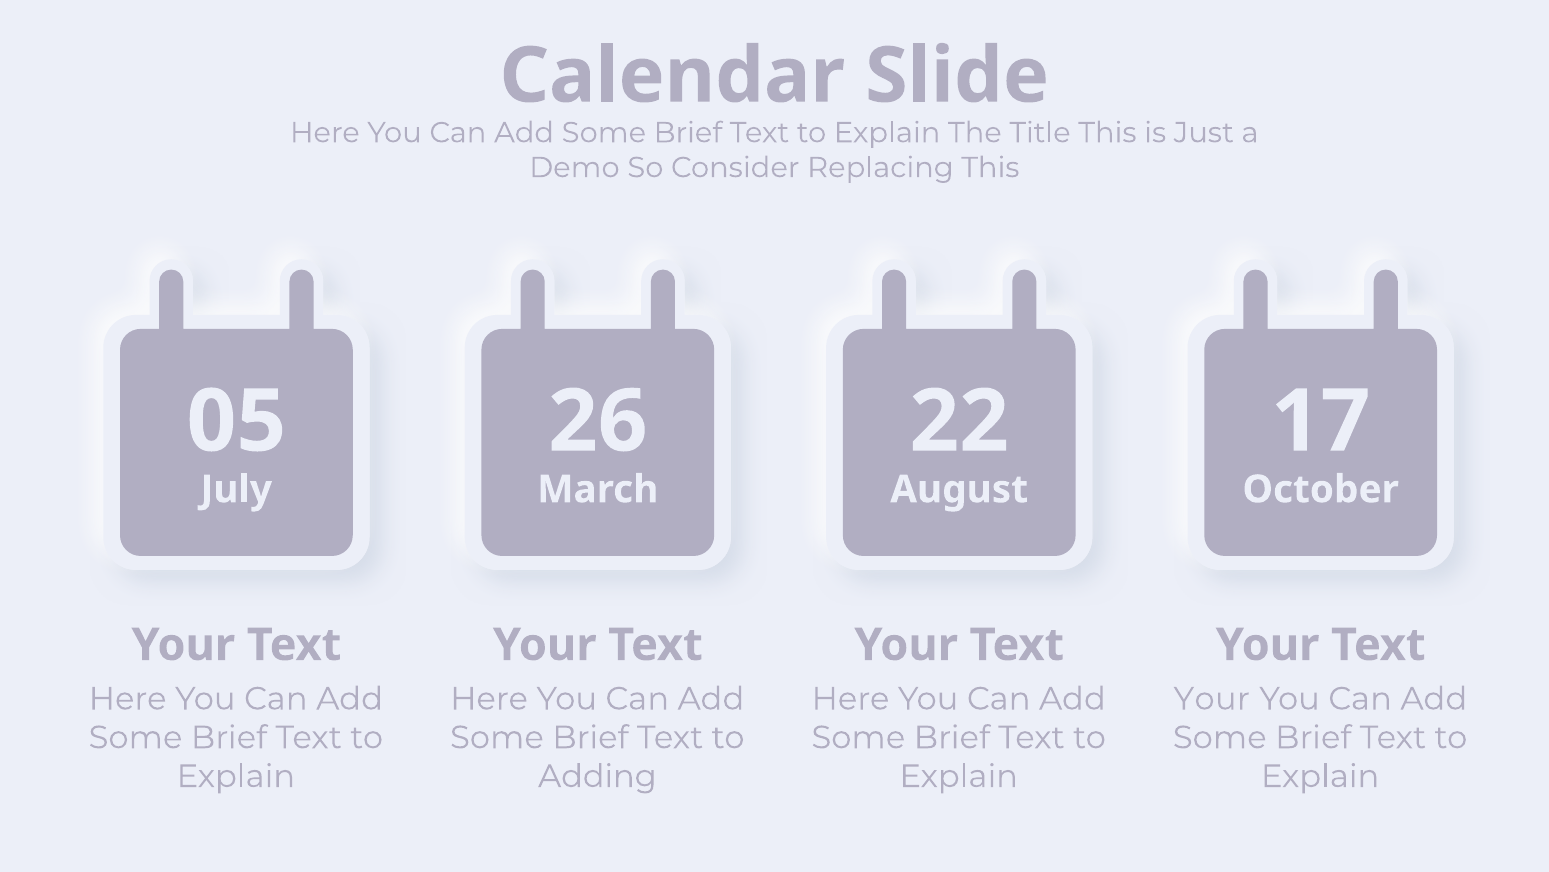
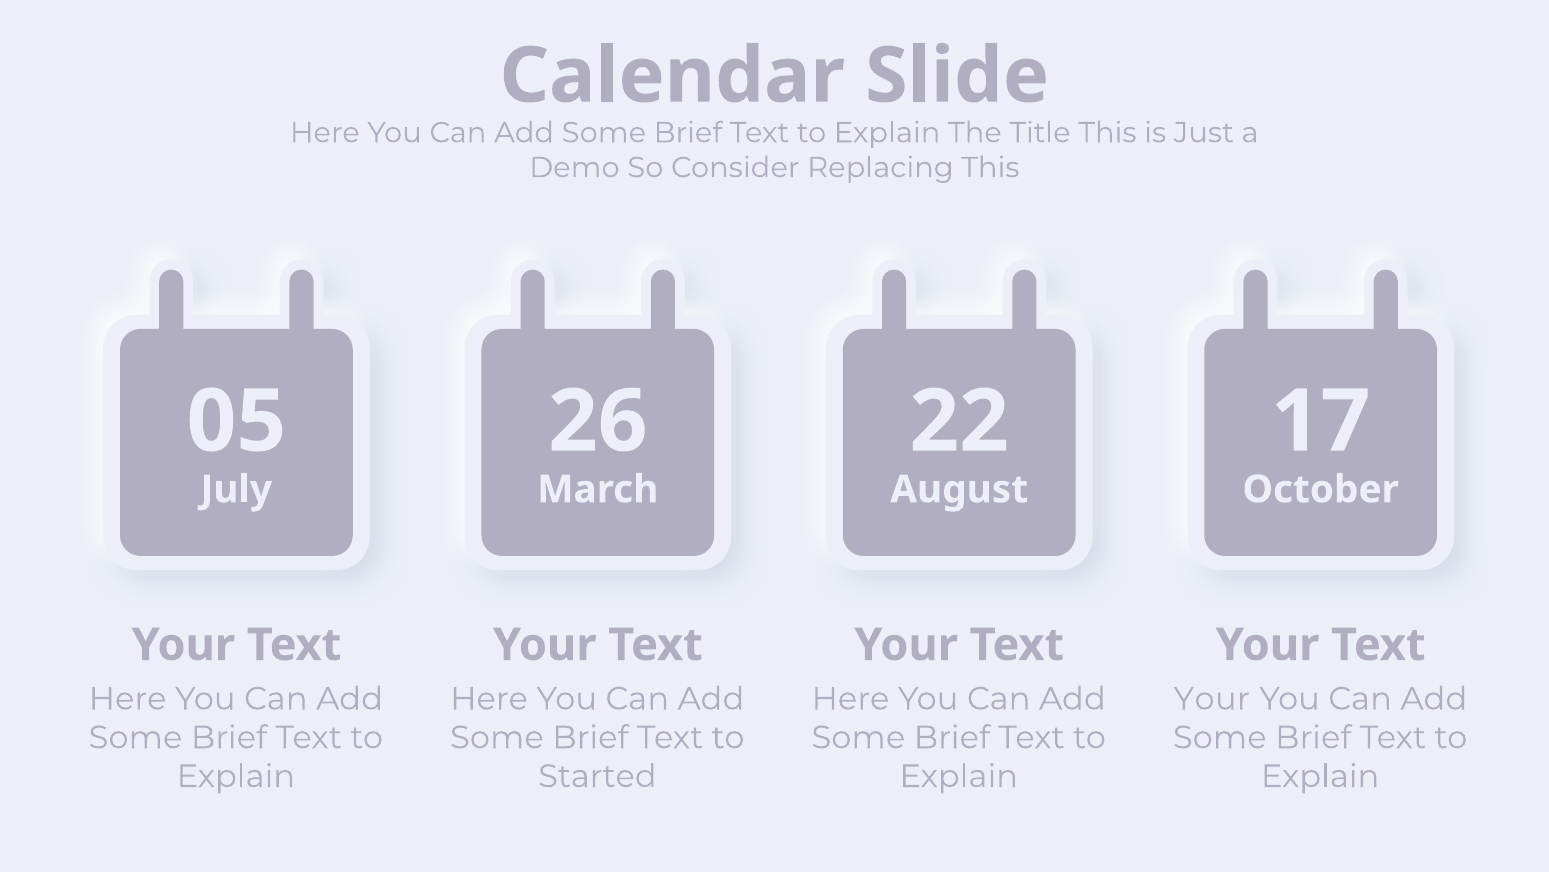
Adding: Adding -> Started
